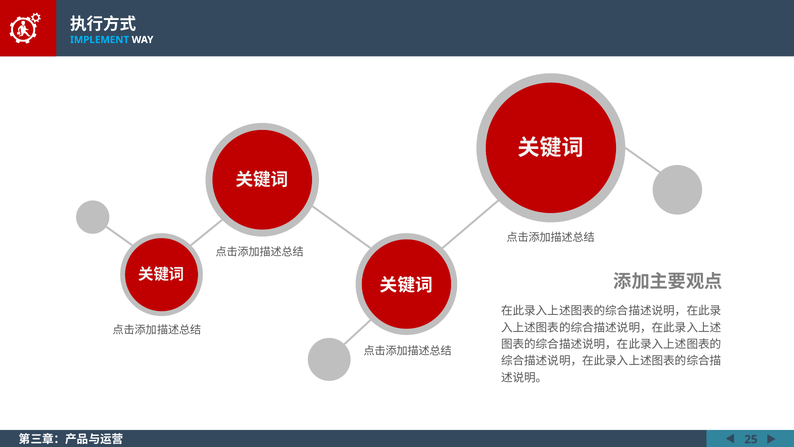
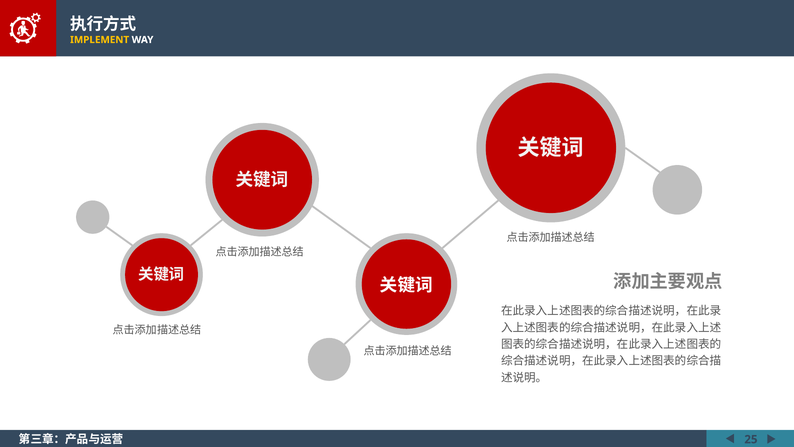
IMPLEMENT colour: light blue -> yellow
